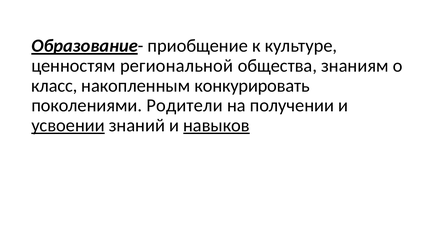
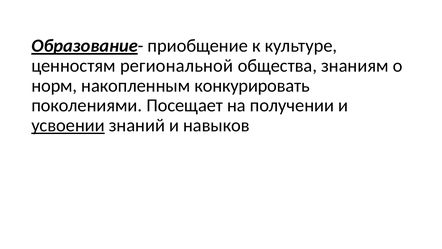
класс: класс -> норм
Родители: Родители -> Посещает
навыков underline: present -> none
